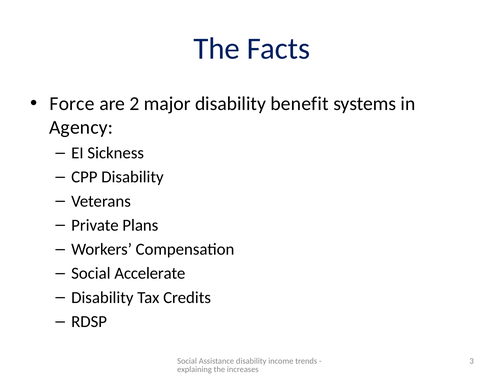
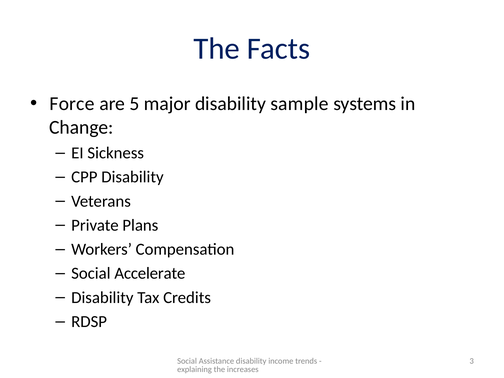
2: 2 -> 5
benefit: benefit -> sample
Agency: Agency -> Change
